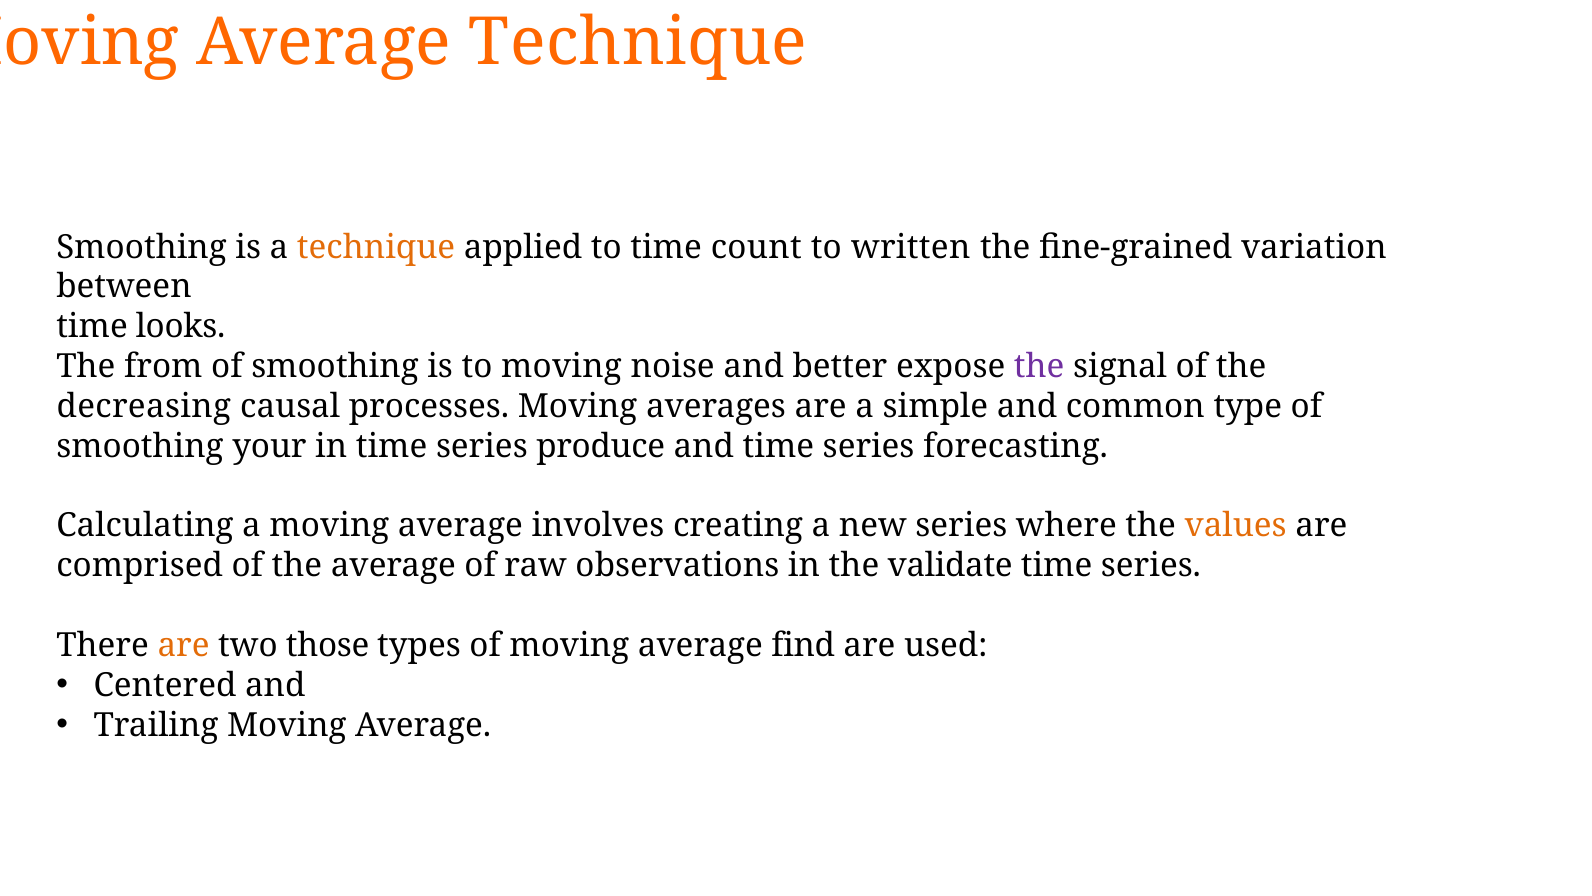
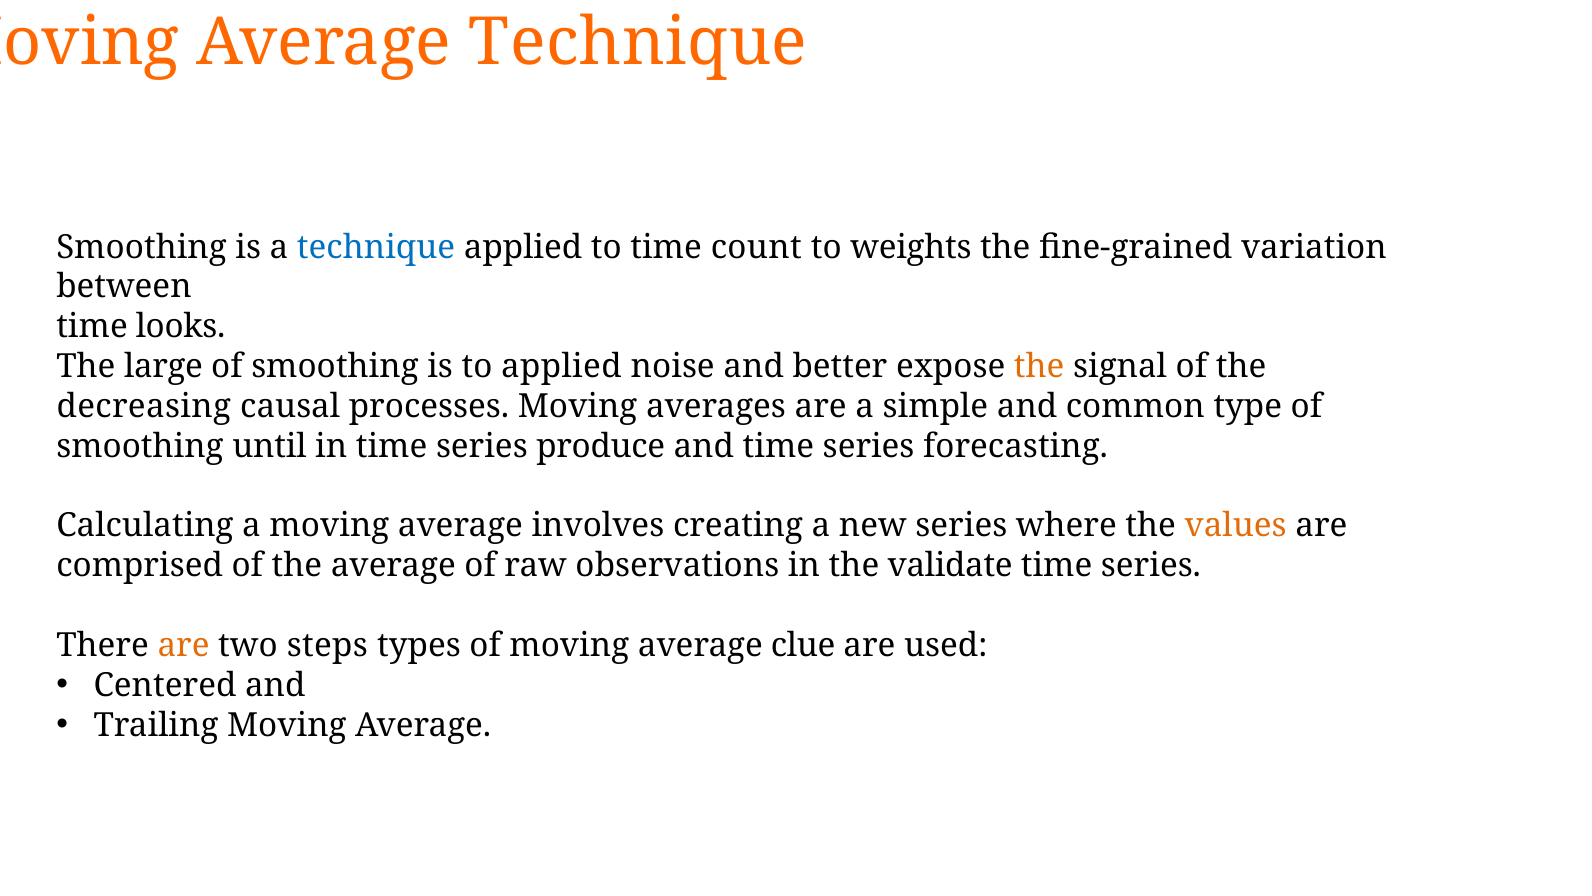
technique at (376, 247) colour: orange -> blue
written: written -> weights
from: from -> large
to moving: moving -> applied
the at (1039, 366) colour: purple -> orange
your: your -> until
those: those -> steps
find: find -> clue
